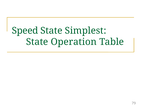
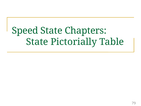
Simplest: Simplest -> Chapters
Operation: Operation -> Pictorially
